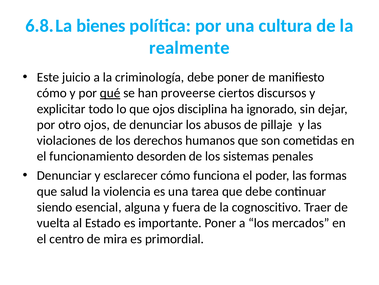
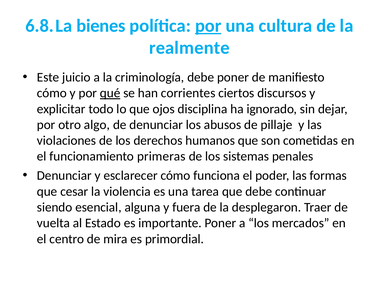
por at (208, 26) underline: none -> present
proveerse: proveerse -> corrientes
otro ojos: ojos -> algo
desorden: desorden -> primeras
salud: salud -> cesar
cognoscitivo: cognoscitivo -> desplegaron
